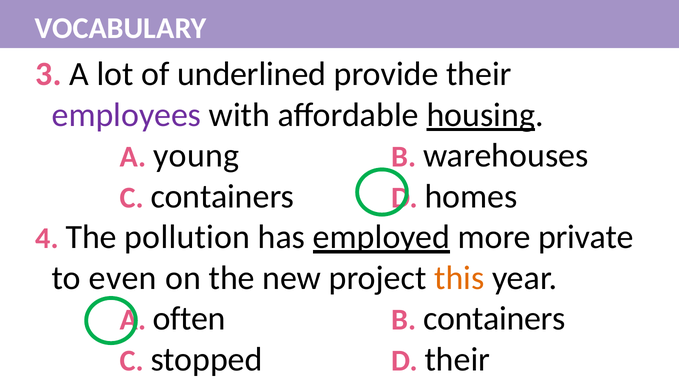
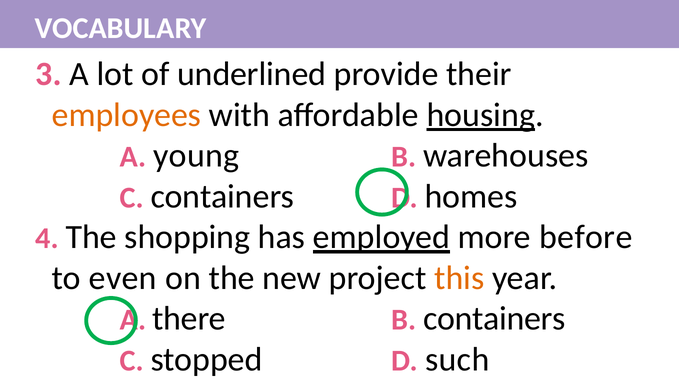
employees colour: purple -> orange
pollution: pollution -> shopping
private: private -> before
often: often -> there
D their: their -> such
